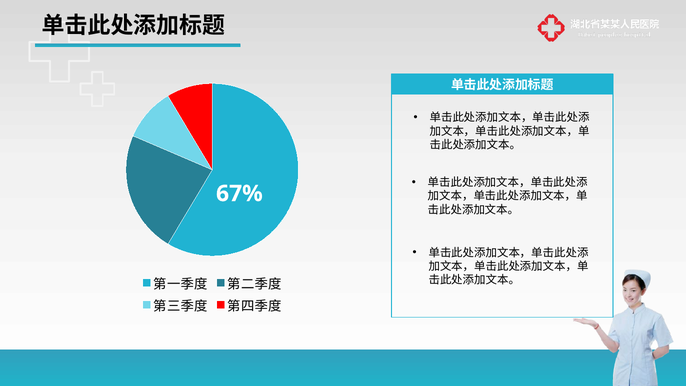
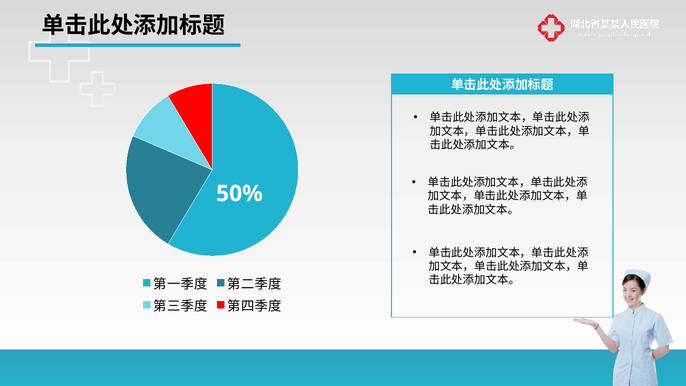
67%: 67% -> 50%
